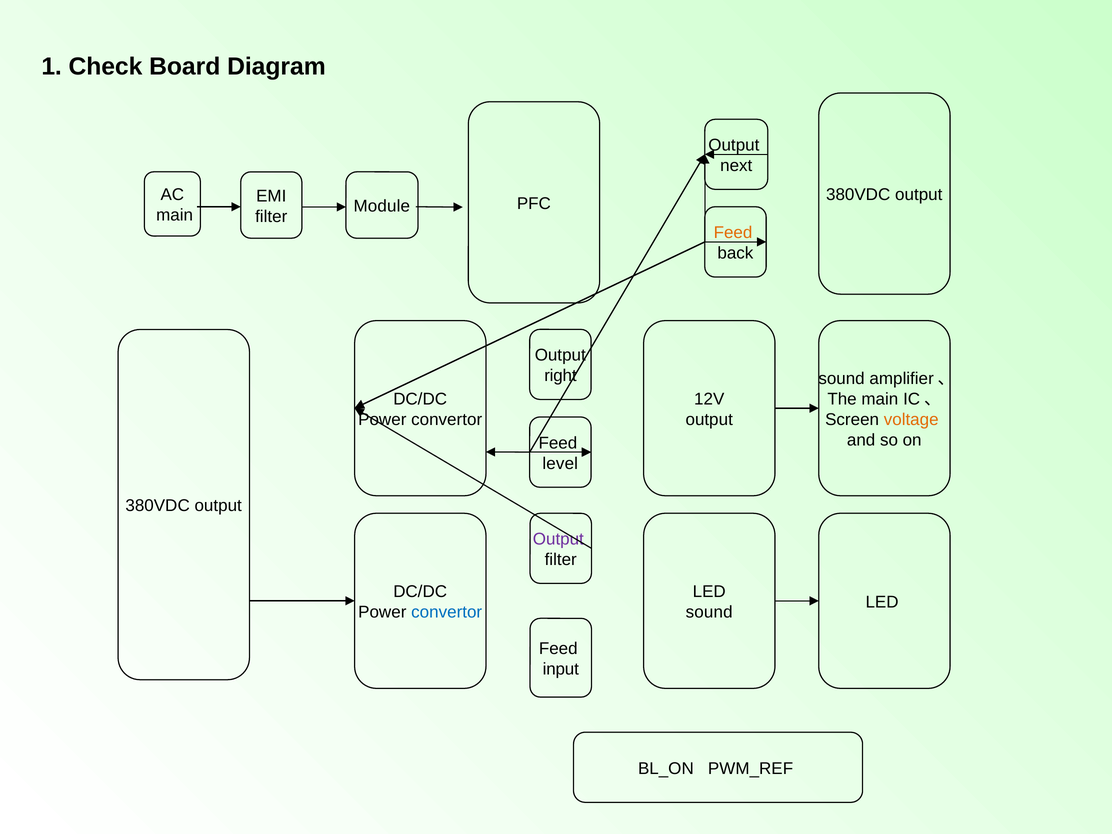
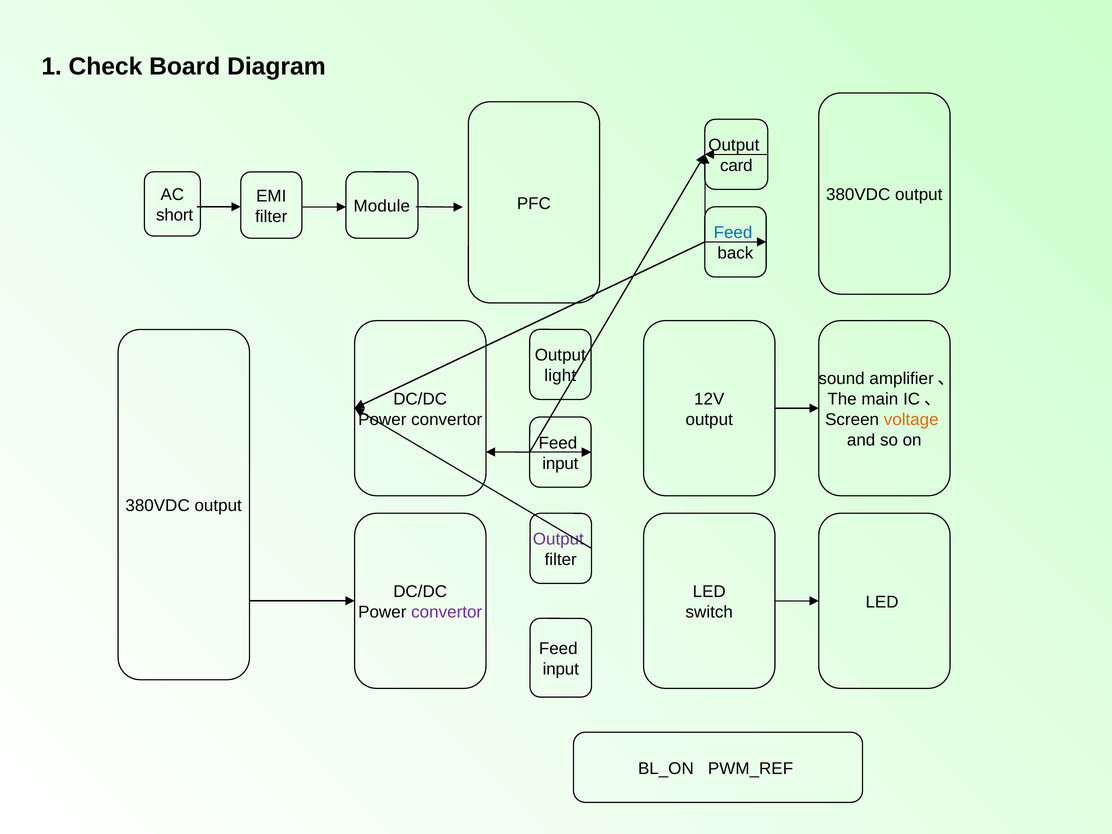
next: next -> card
main at (175, 215): main -> short
Feed at (733, 233) colour: orange -> blue
right: right -> light
level at (560, 463): level -> input
convertor at (447, 612) colour: blue -> purple
sound at (709, 612): sound -> switch
